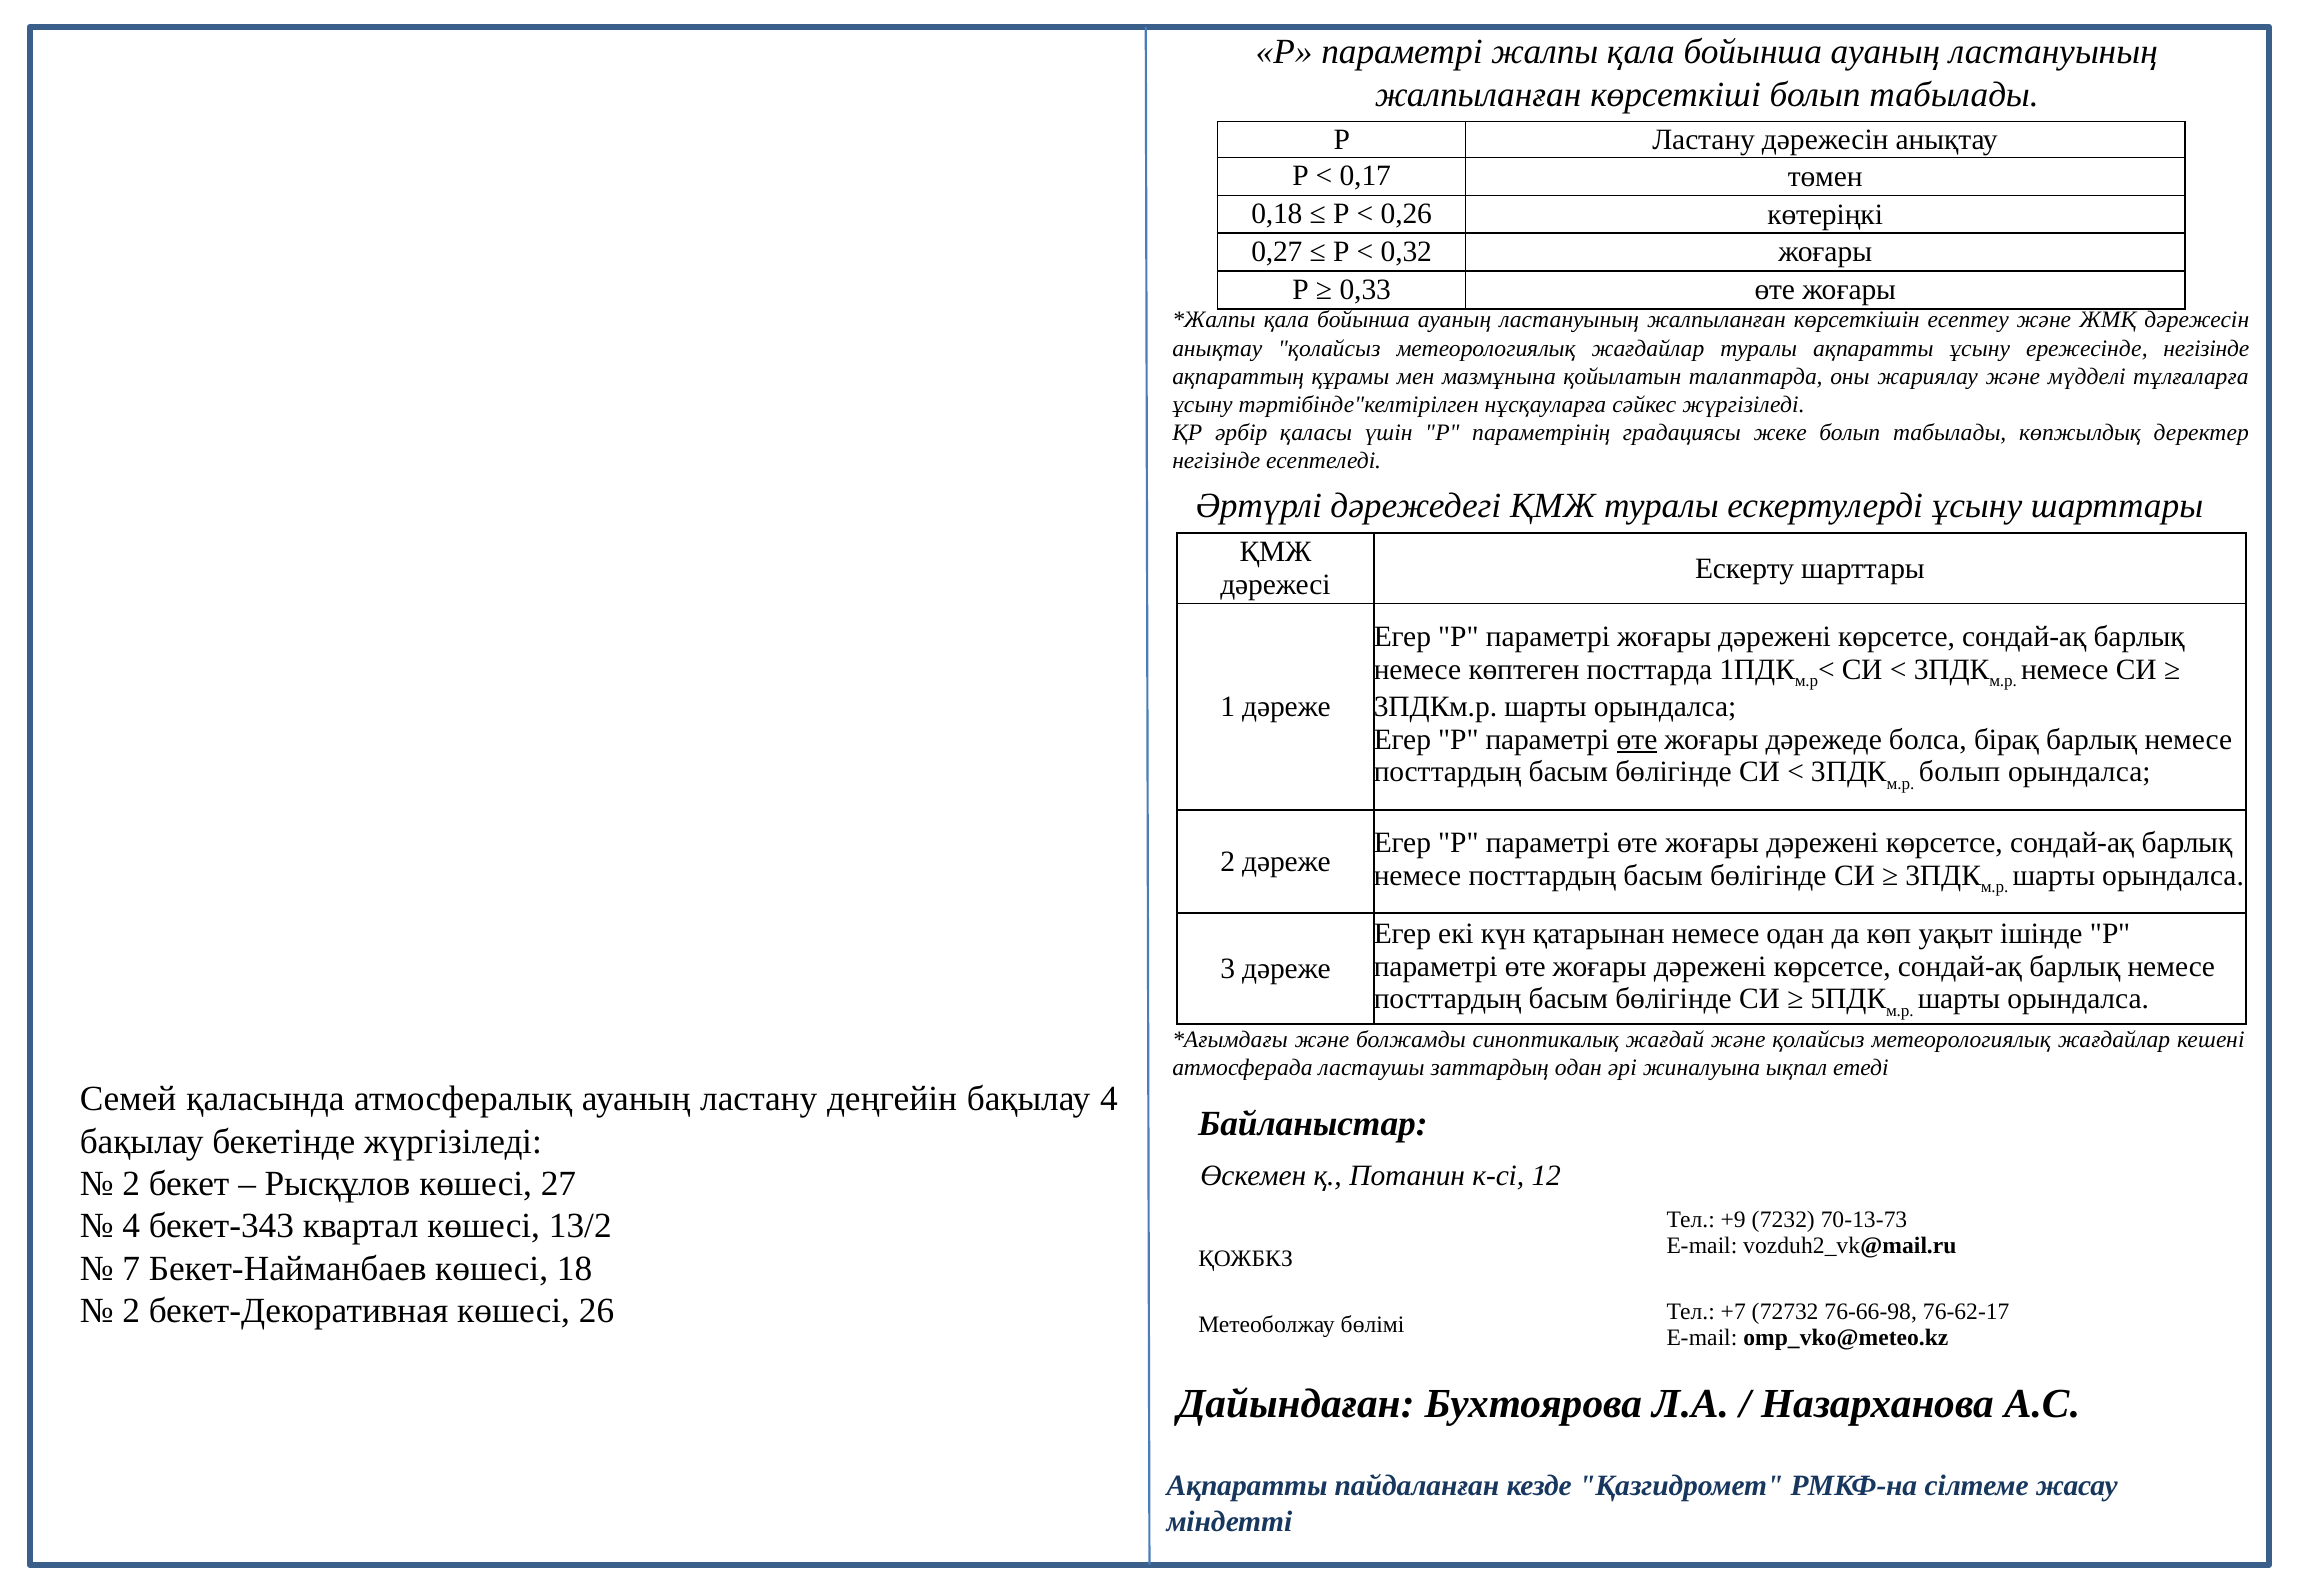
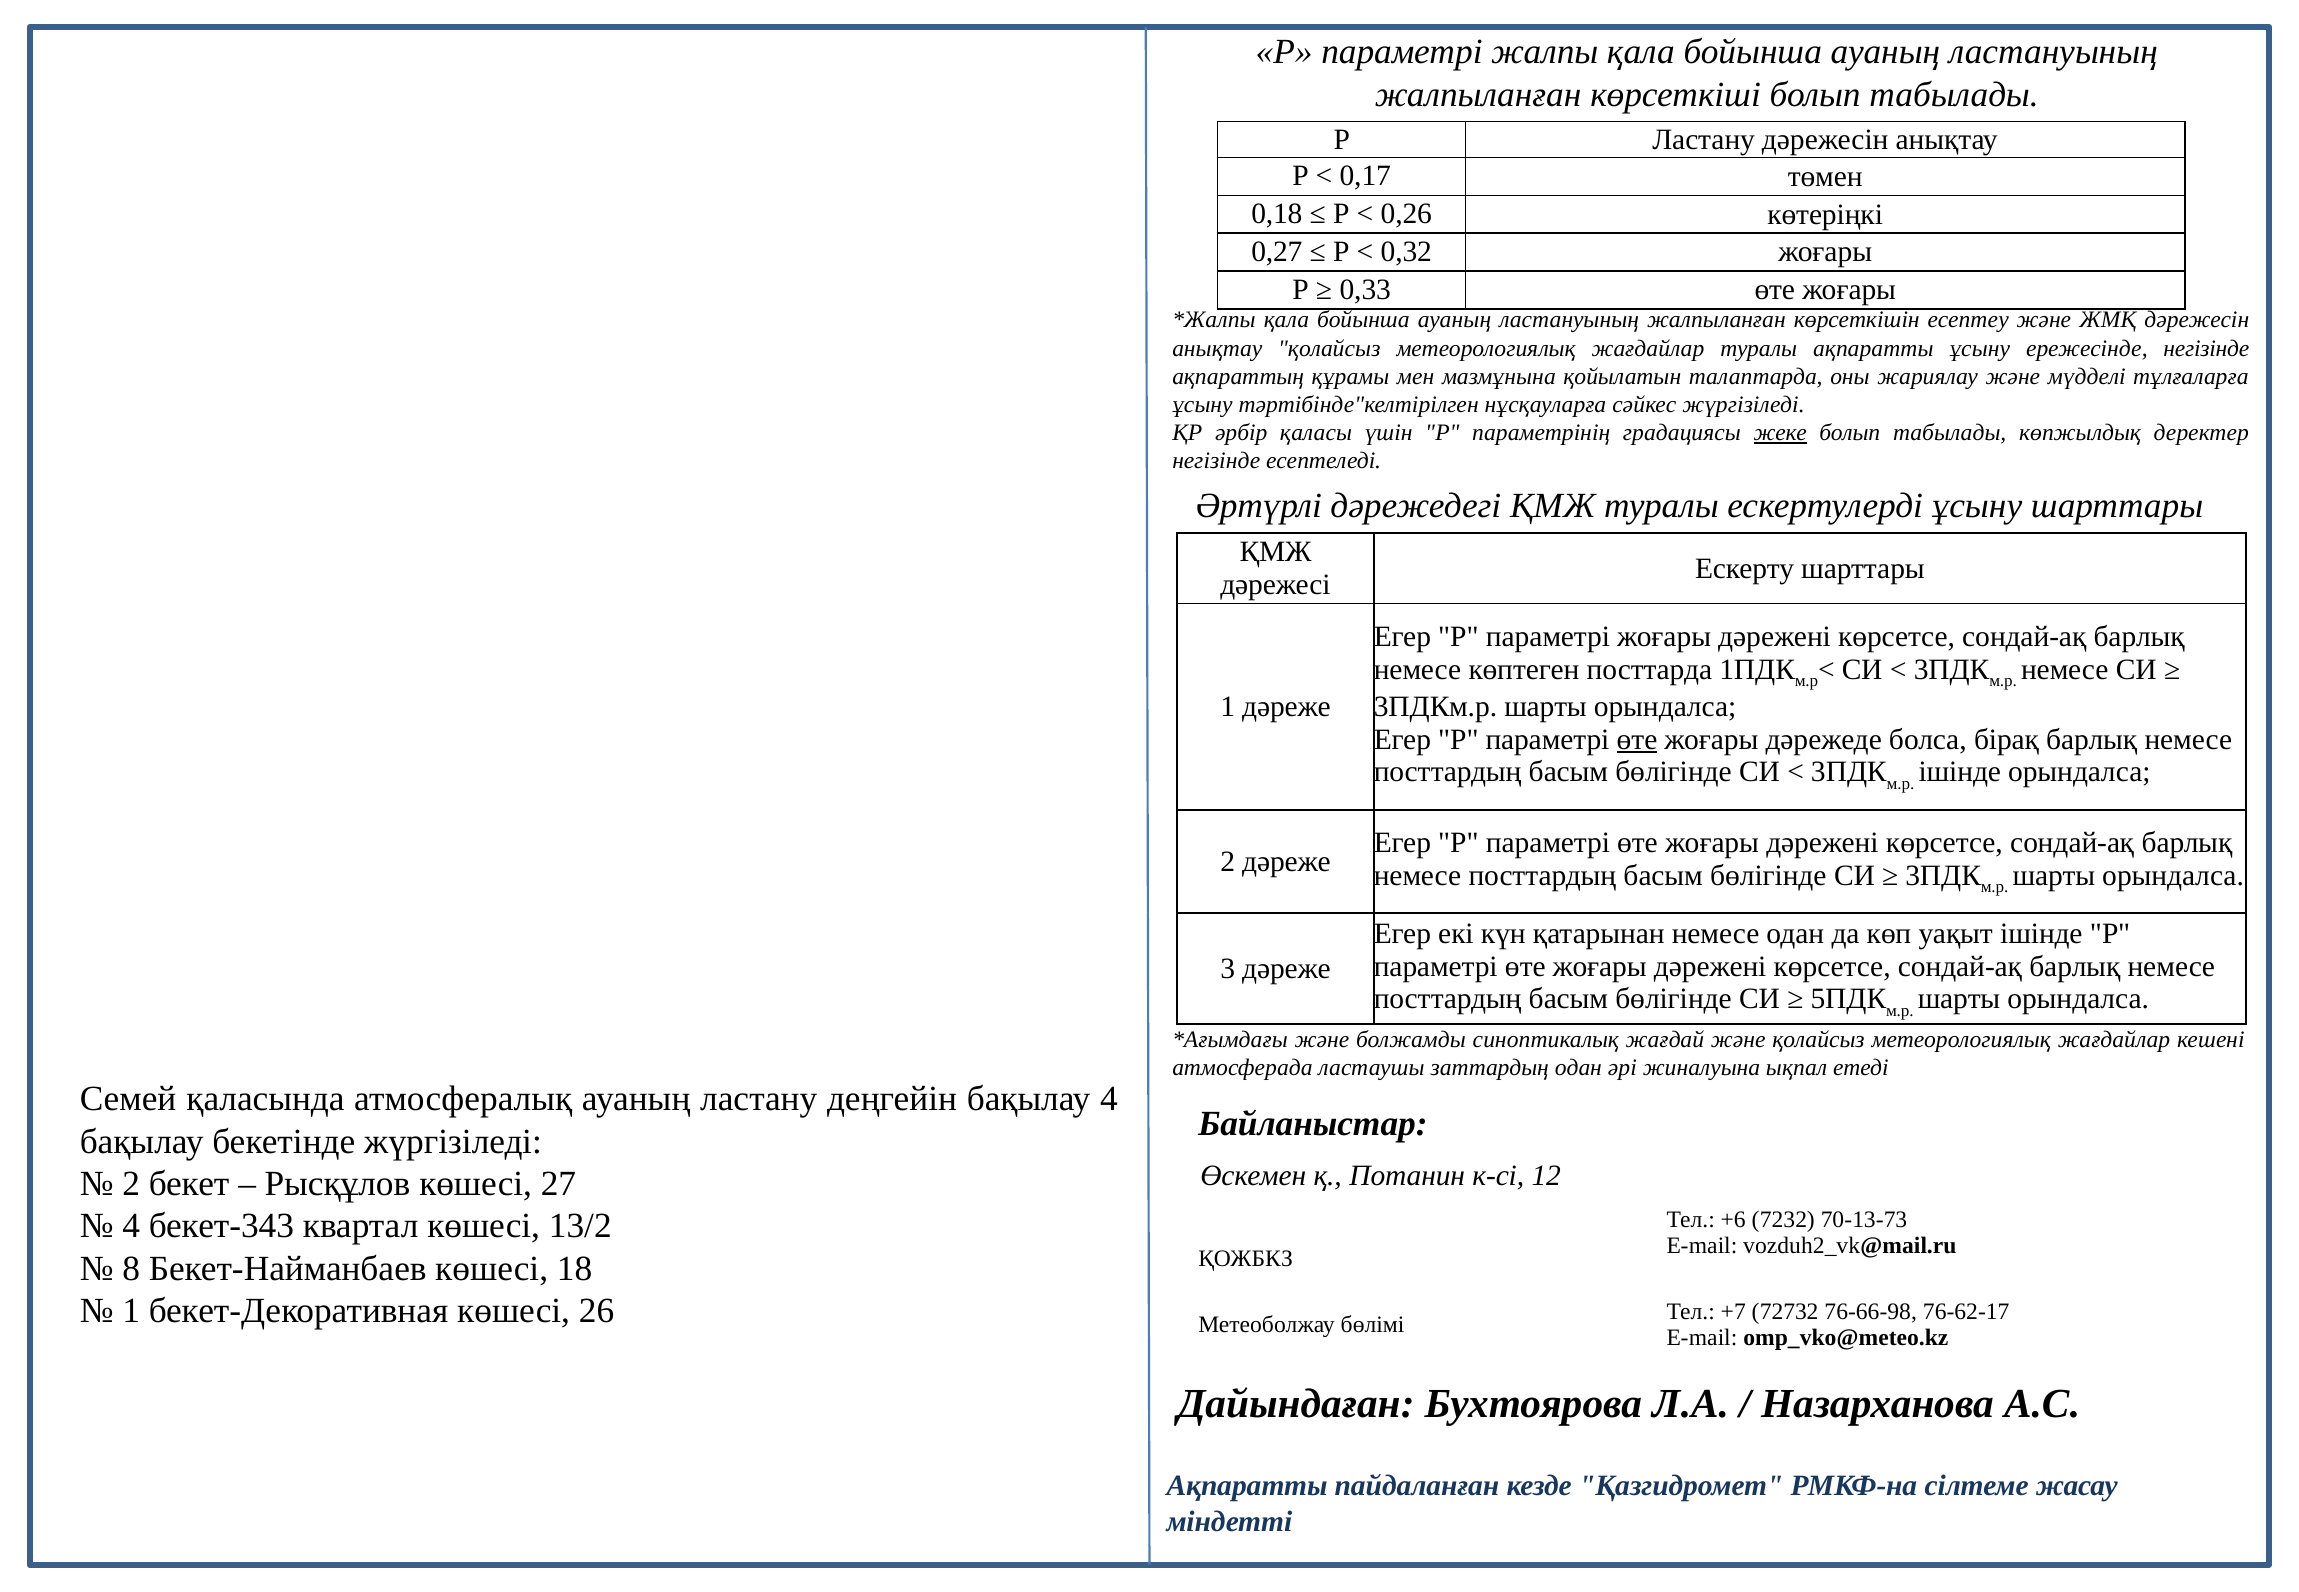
жеке underline: none -> present
болып at (1960, 772): болып -> ішінде
+9: +9 -> +6
7: 7 -> 8
2 at (131, 1311): 2 -> 1
